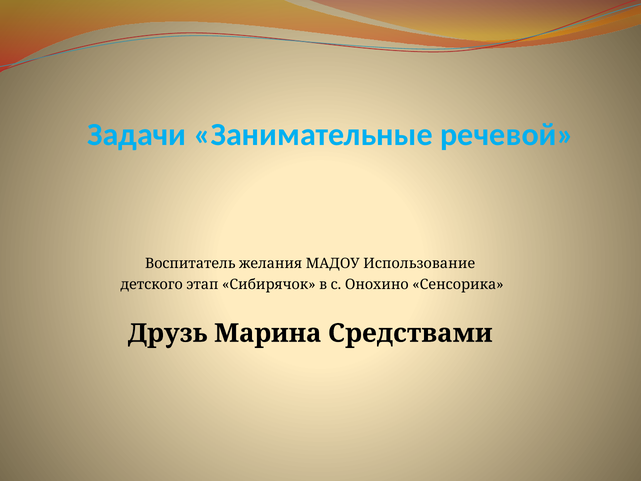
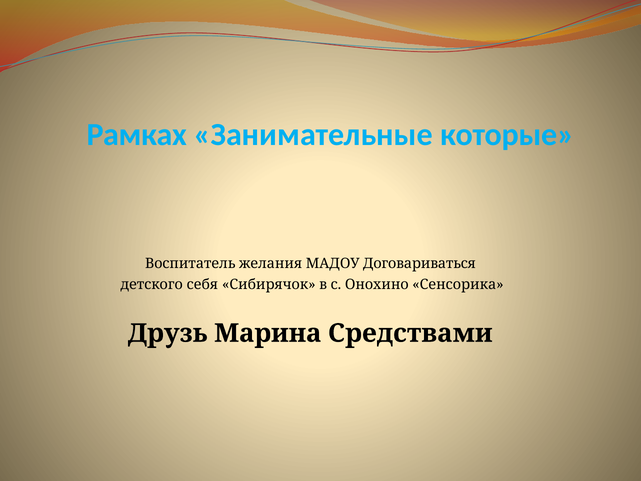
Задачи: Задачи -> Рамках
речевой: речевой -> которые
Использование: Использование -> Договариваться
этап: этап -> себя
